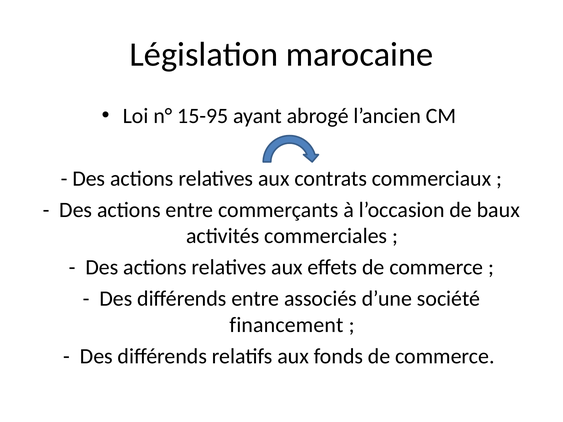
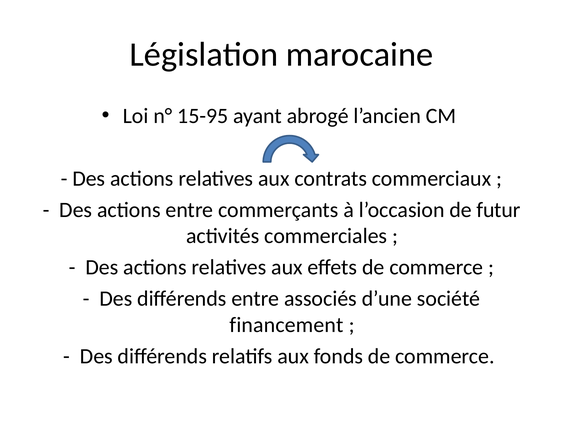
baux: baux -> futur
